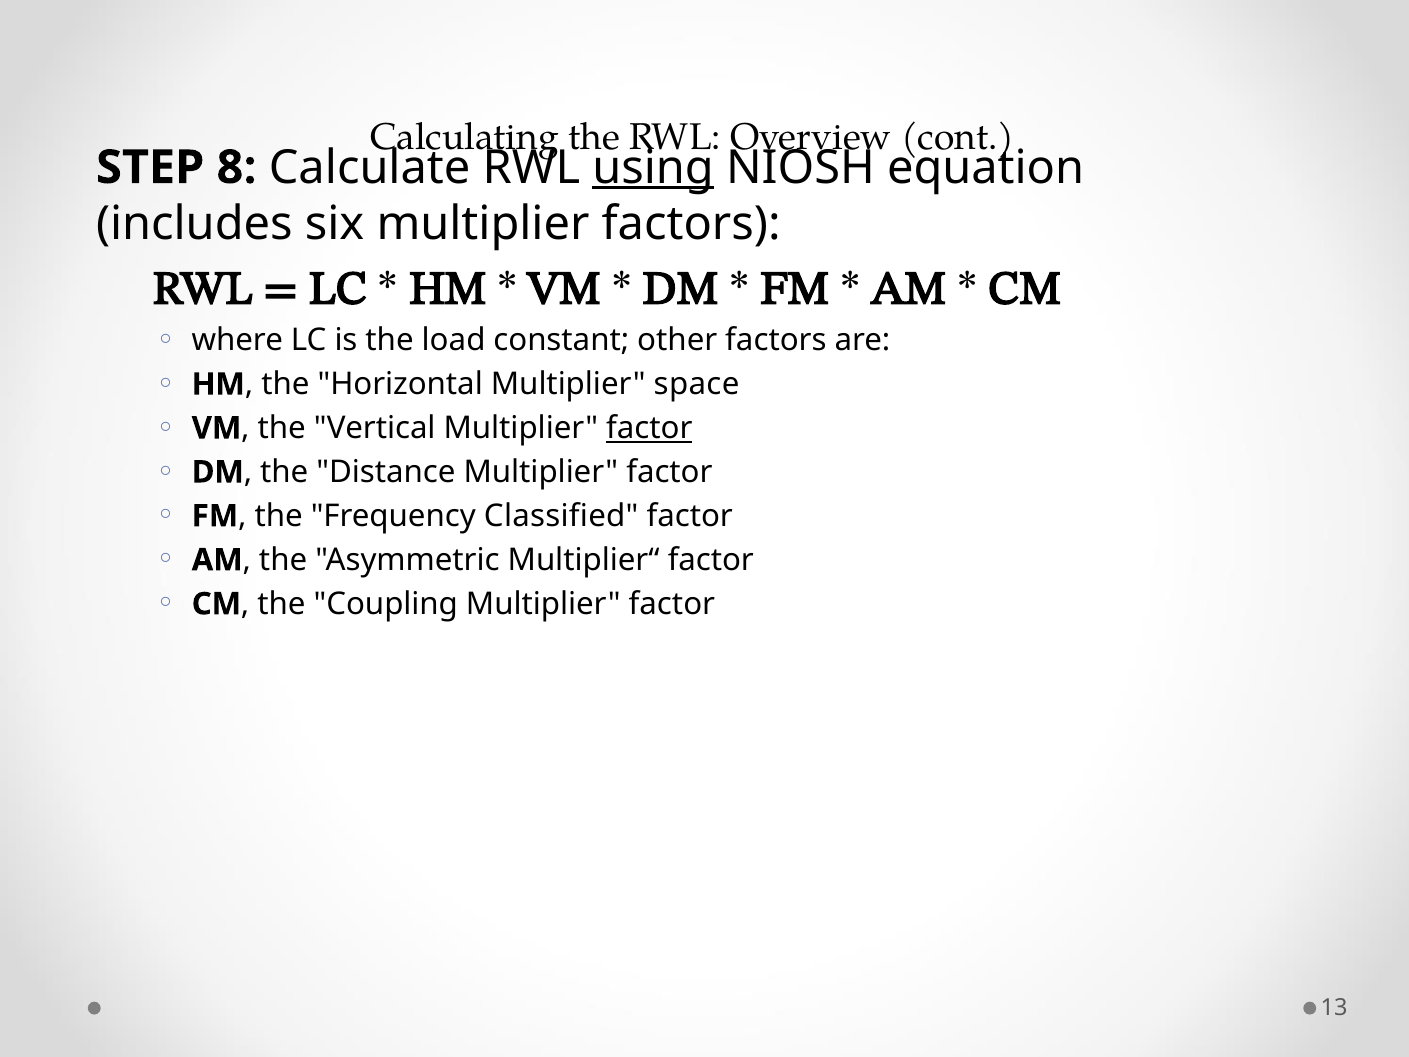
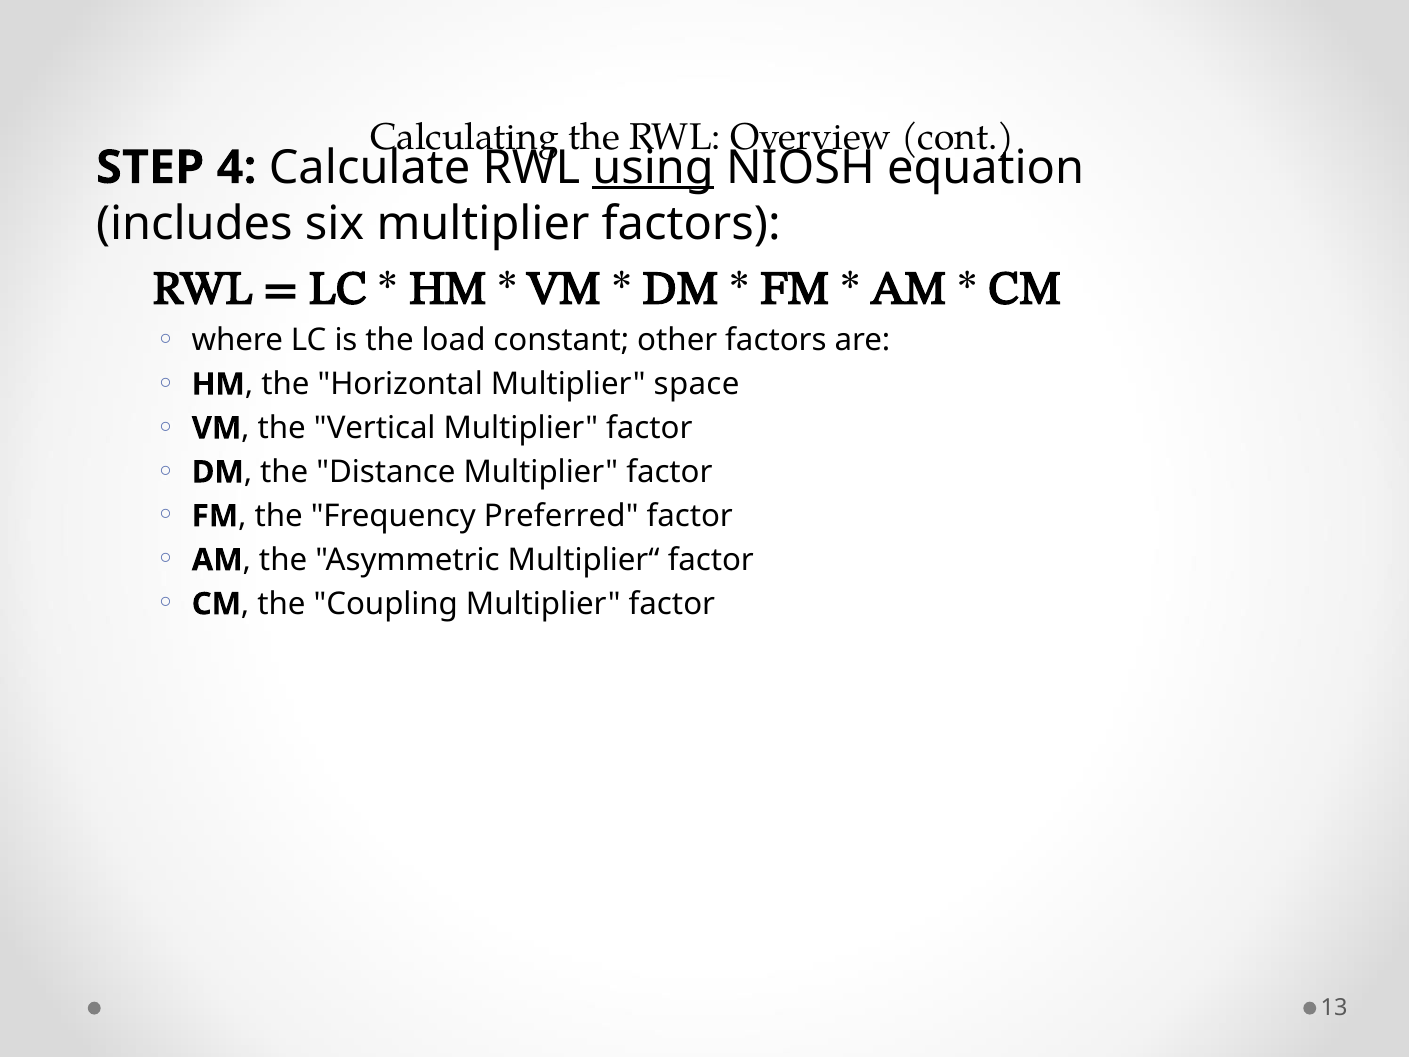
8: 8 -> 4
factor at (649, 428) underline: present -> none
Classified: Classified -> Preferred
